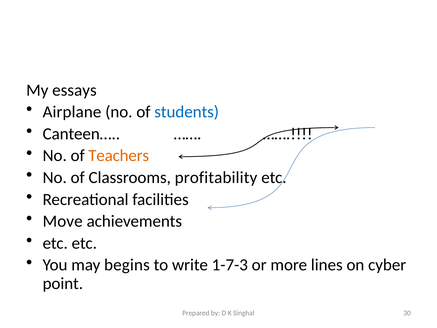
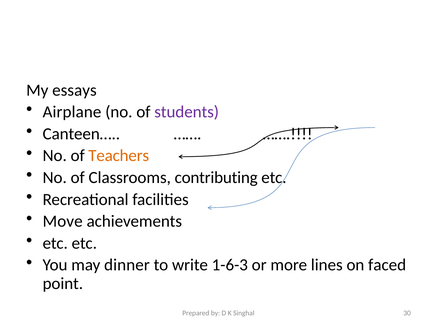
students colour: blue -> purple
profitability: profitability -> contributing
begins: begins -> dinner
1-7-3: 1-7-3 -> 1-6-3
cyber: cyber -> faced
